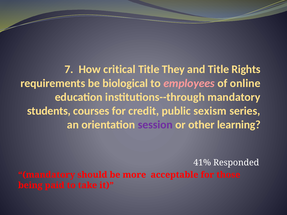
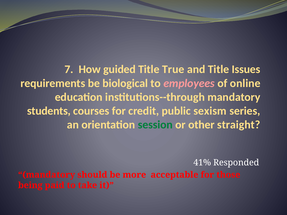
critical: critical -> guided
They: They -> True
Rights: Rights -> Issues
session colour: purple -> green
learning: learning -> straight
